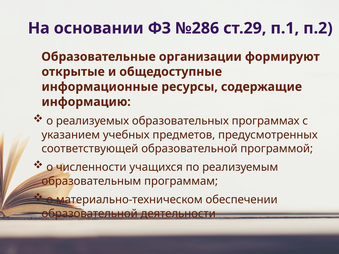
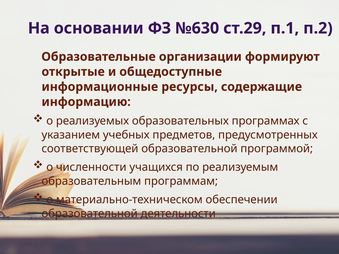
№286: №286 -> №630
